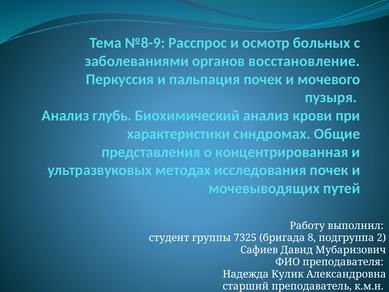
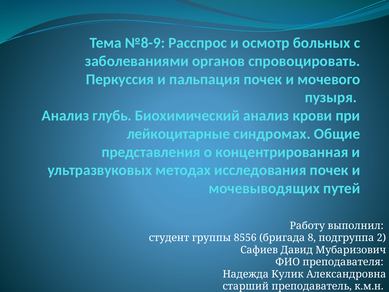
восстановление: восстановление -> спровоцировать
характеристики: характеристики -> лейкоцитарные
7325: 7325 -> 8556
